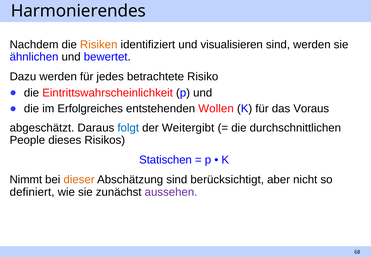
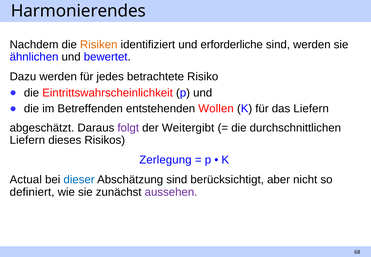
visualisieren: visualisieren -> erforderliche
Erfolgreiches: Erfolgreiches -> Betreffenden
das Voraus: Voraus -> Liefern
folgt colour: blue -> purple
People at (27, 140): People -> Liefern
Statischen: Statischen -> Zerlegung
Nimmt: Nimmt -> Actual
dieser colour: orange -> blue
